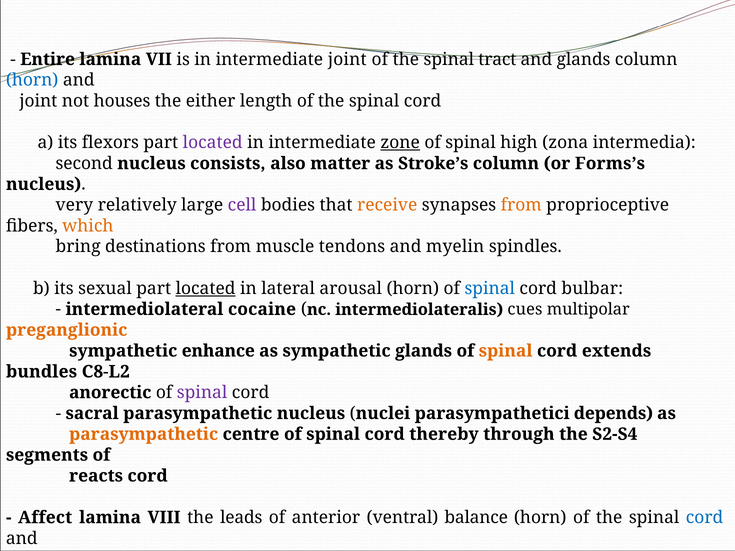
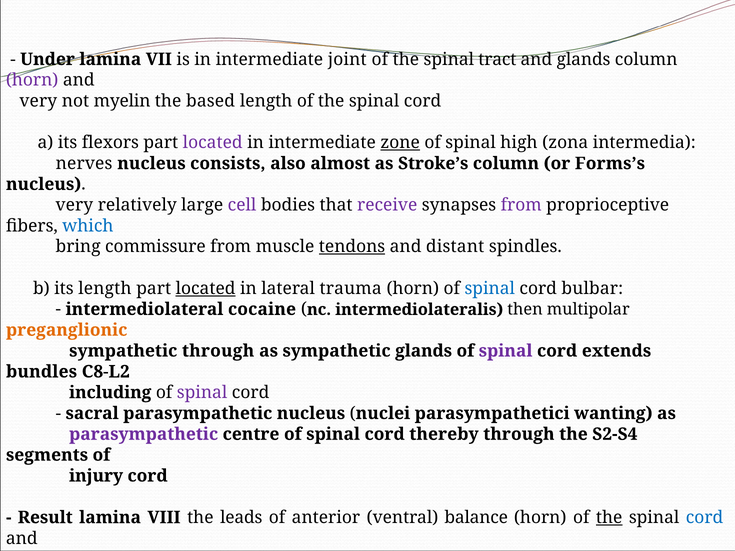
Entire: Entire -> Under
horn at (32, 80) colour: blue -> purple
joint at (38, 101): joint -> very
not houses: houses -> myelin
either: either -> based
second: second -> nerves
matter: matter -> almost
receive colour: orange -> purple
from at (521, 205) colour: orange -> purple
which colour: orange -> blue
destinations: destinations -> commissure
tendons underline: none -> present
myelin: myelin -> distant
its sexual: sexual -> length
arousal: arousal -> trauma
cues: cues -> then
sympathetic enhance: enhance -> through
spinal at (506, 351) colour: orange -> purple
anorectic: anorectic -> including
depends: depends -> wanting
parasympathetic at (144, 434) colour: orange -> purple
reacts: reacts -> injury
Affect: Affect -> Result
the at (609, 518) underline: none -> present
